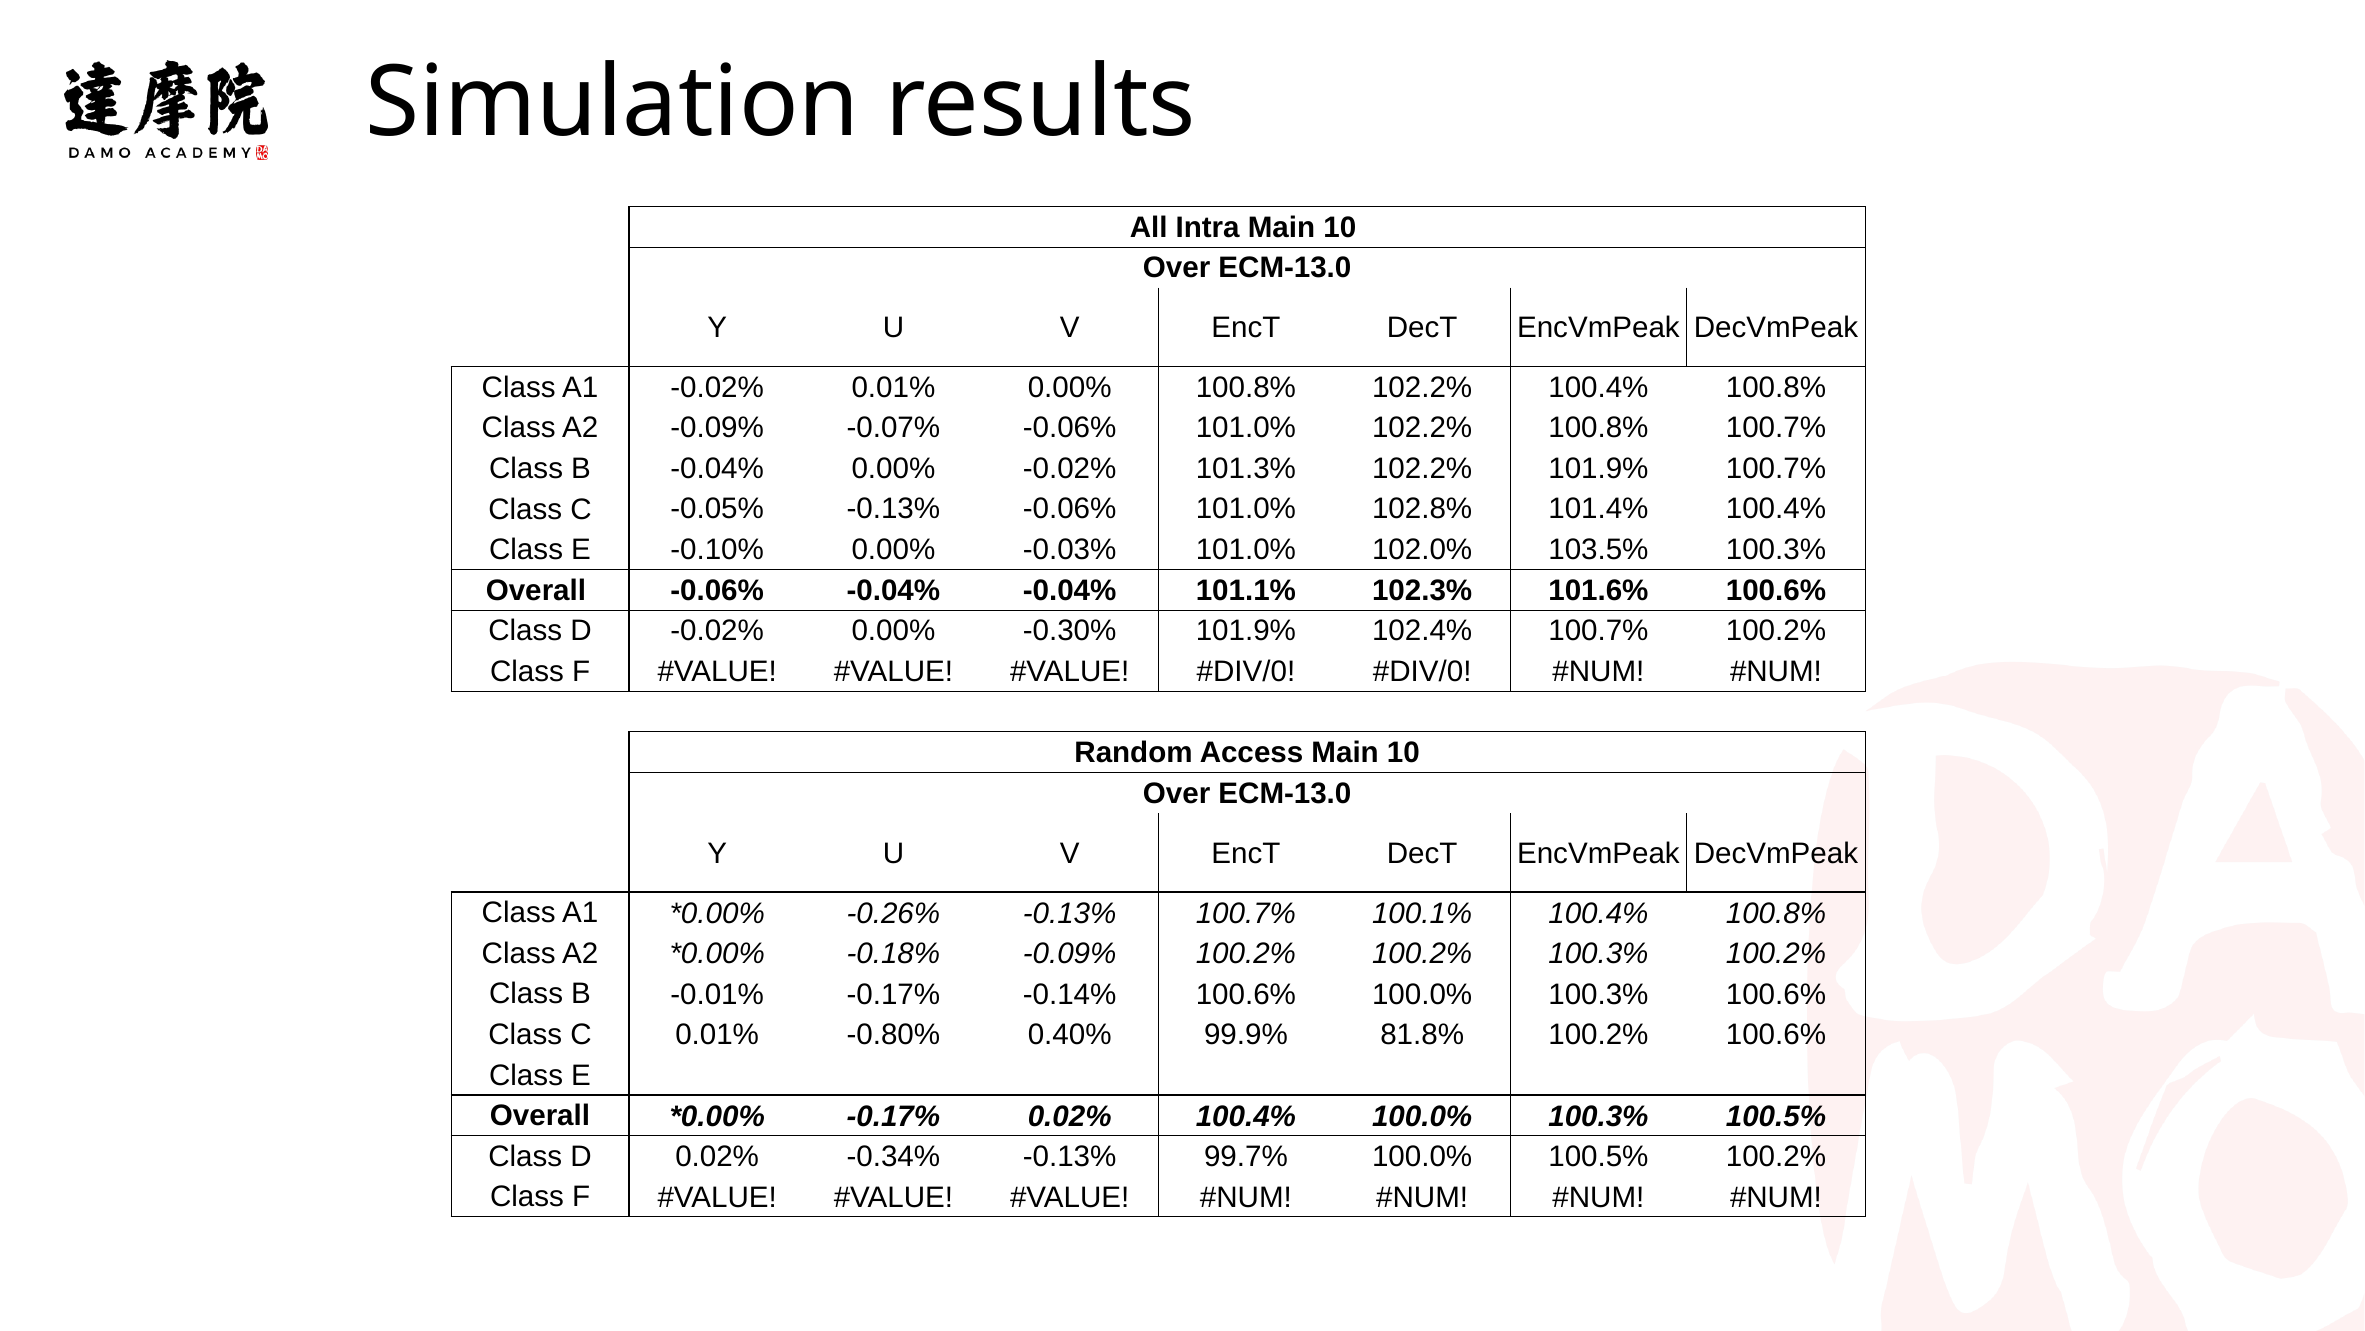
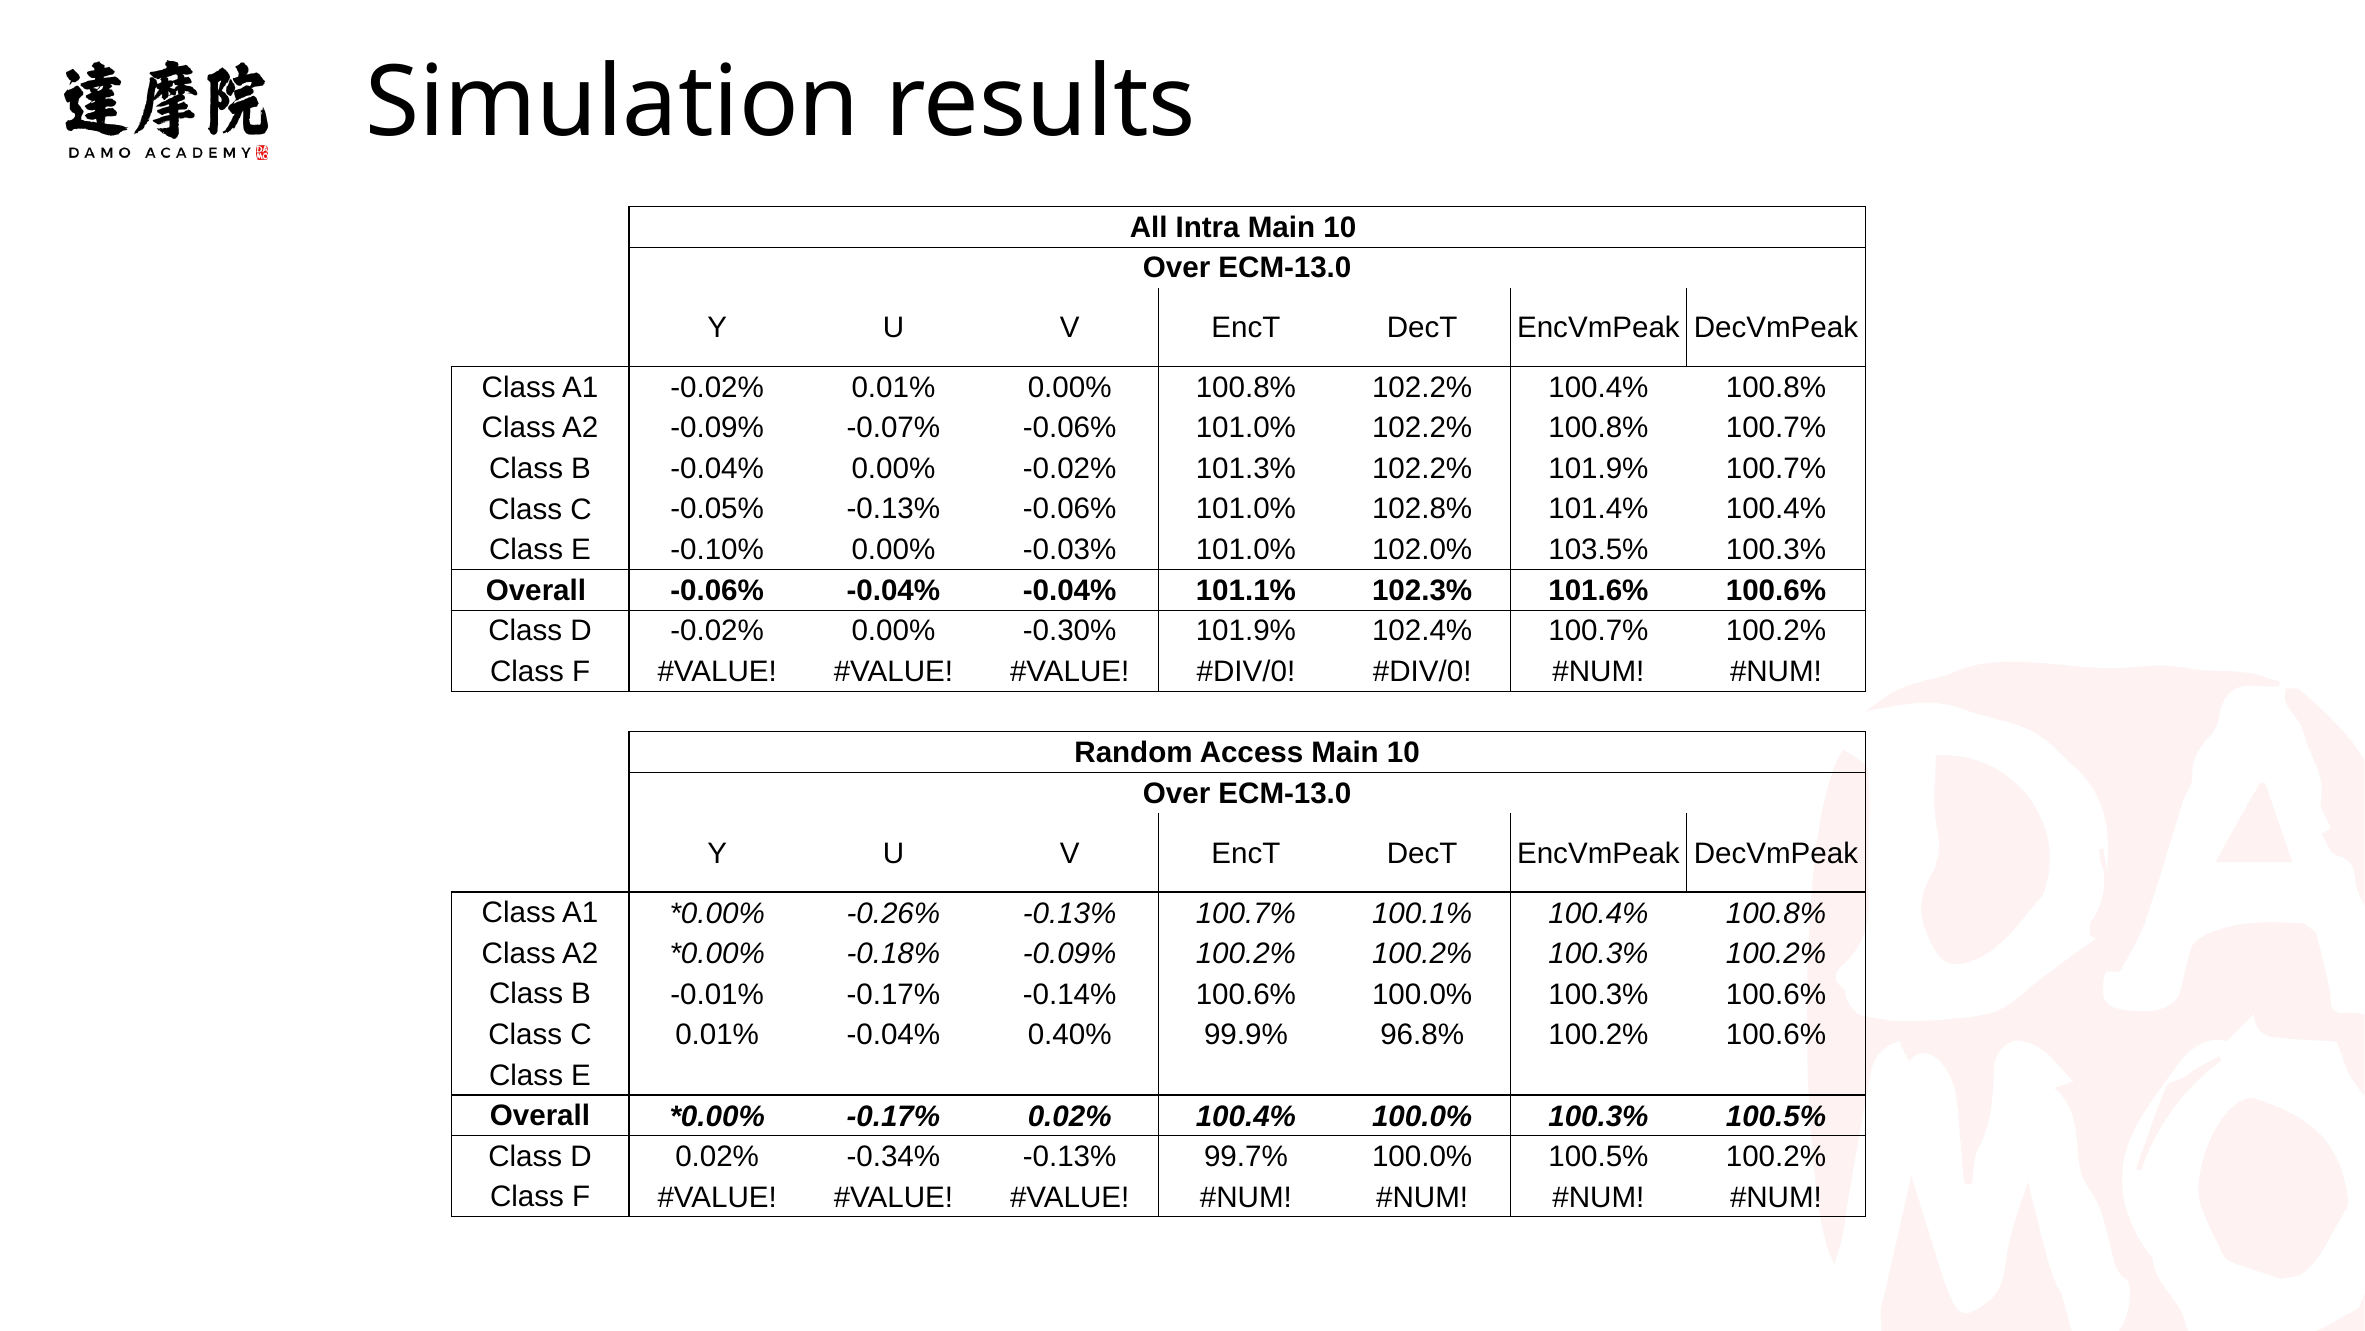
0.01% -0.80%: -0.80% -> -0.04%
81.8%: 81.8% -> 96.8%
